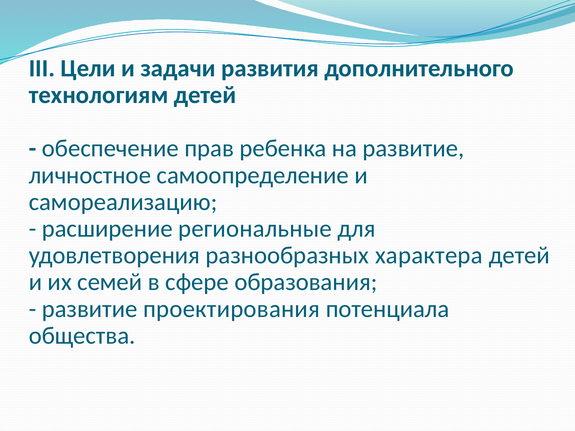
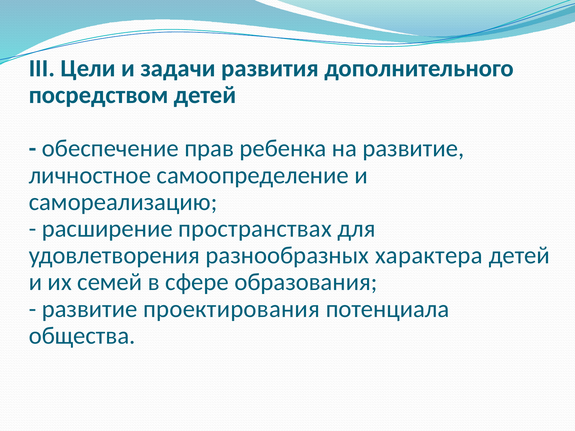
технологиям: технологиям -> посредством
региональные: региональные -> пространствах
